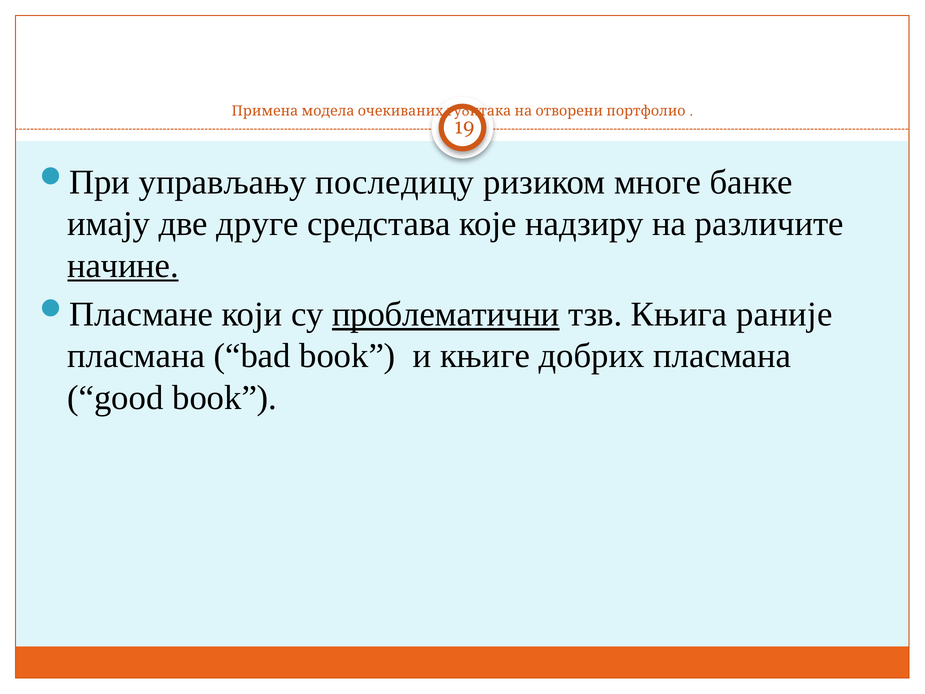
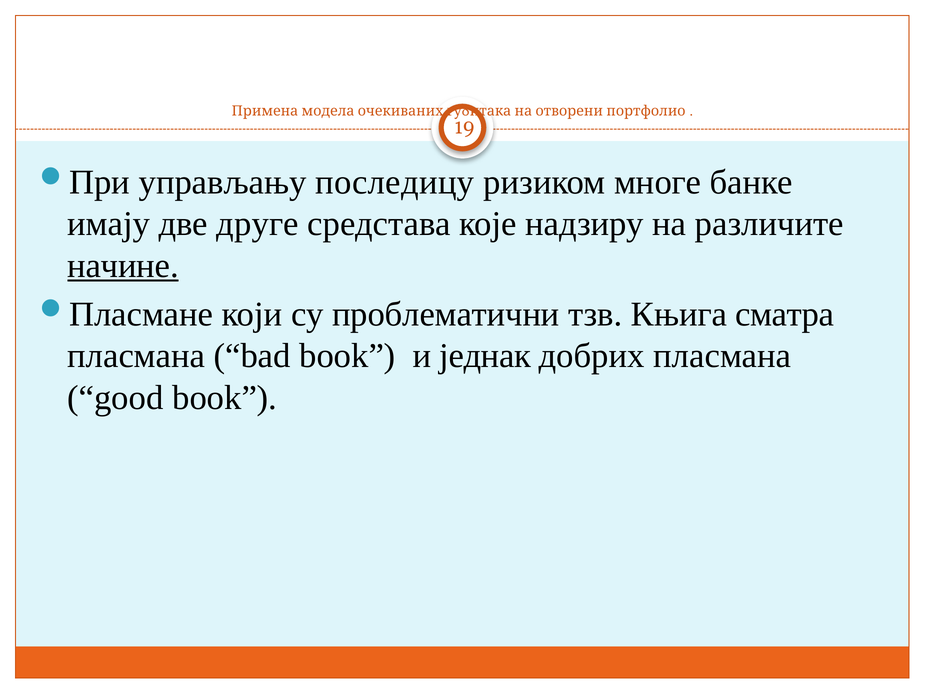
проблематични underline: present -> none
раније: раније -> сматра
књиге: књиге -> једнак
